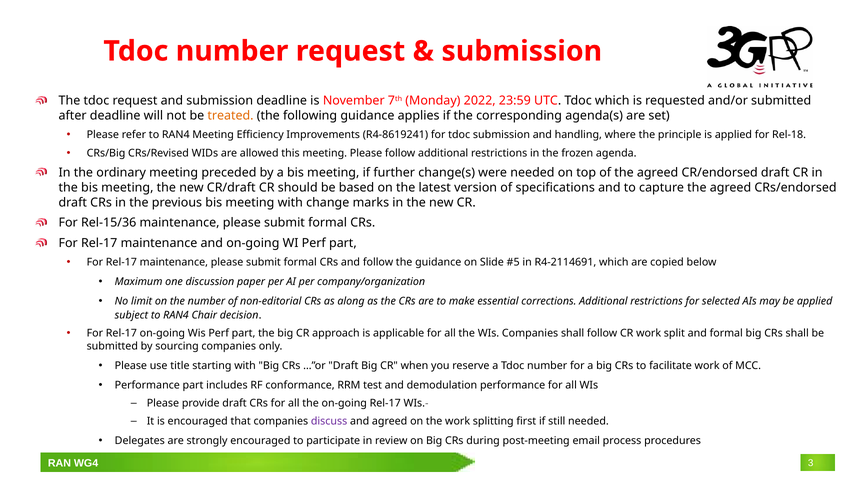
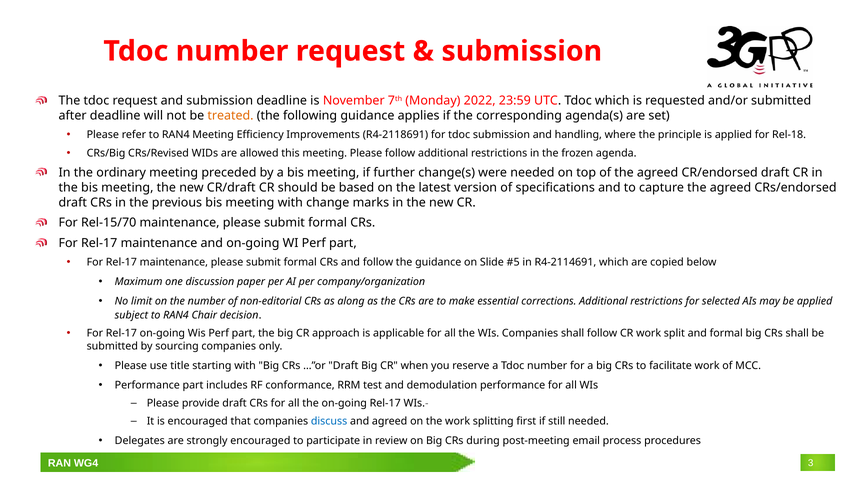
R4-8619241: R4-8619241 -> R4-2118691
Rel-15/36: Rel-15/36 -> Rel-15/70
discuss colour: purple -> blue
